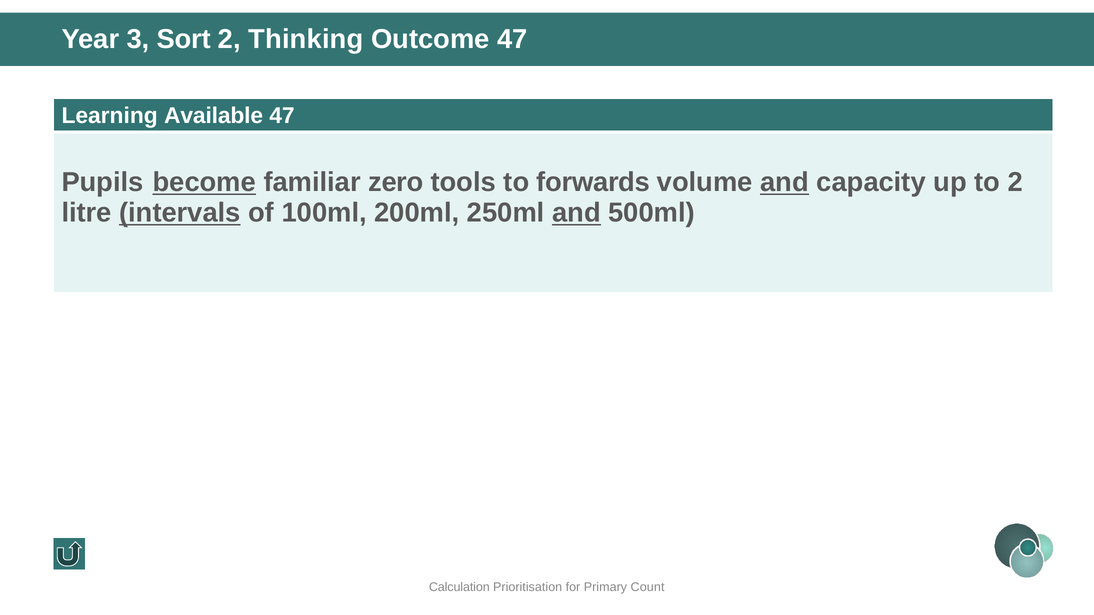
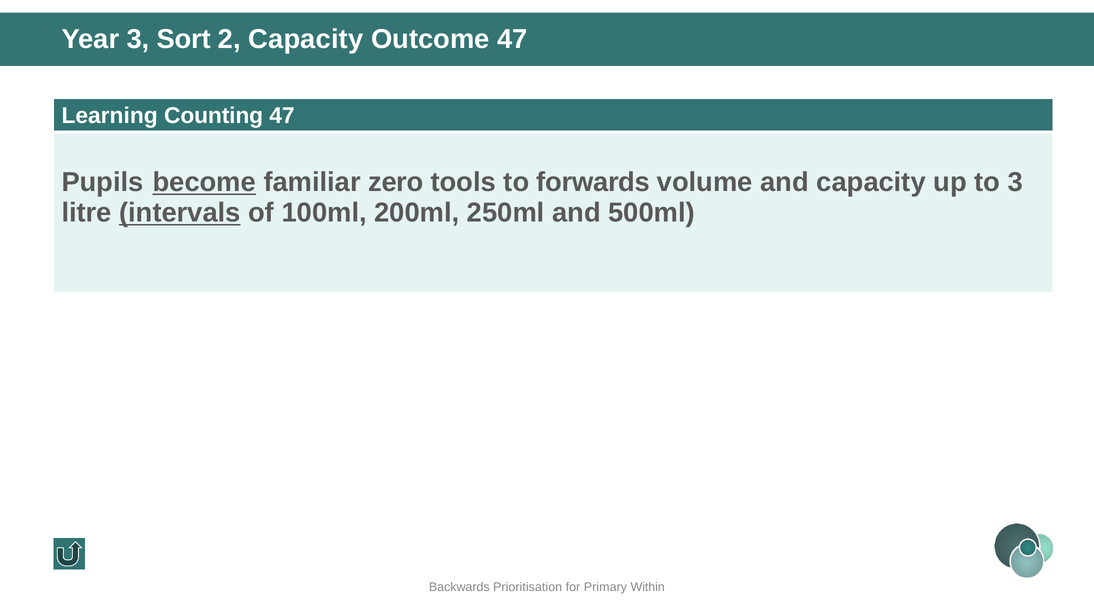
2 Thinking: Thinking -> Capacity
Available: Available -> Counting
and at (784, 182) underline: present -> none
to 2: 2 -> 3
and at (576, 213) underline: present -> none
Calculation: Calculation -> Backwards
Count: Count -> Within
